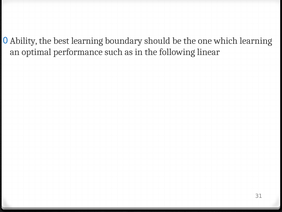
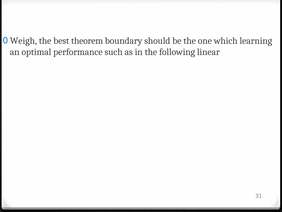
Ability: Ability -> Weigh
best learning: learning -> theorem
